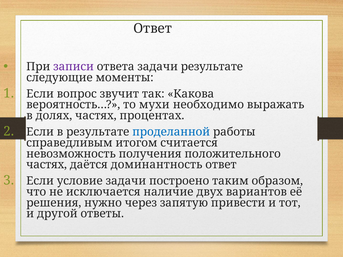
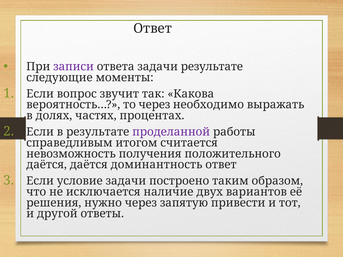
то мухи: мухи -> через
проделанной colour: blue -> purple
частях at (47, 165): частях -> даётся
